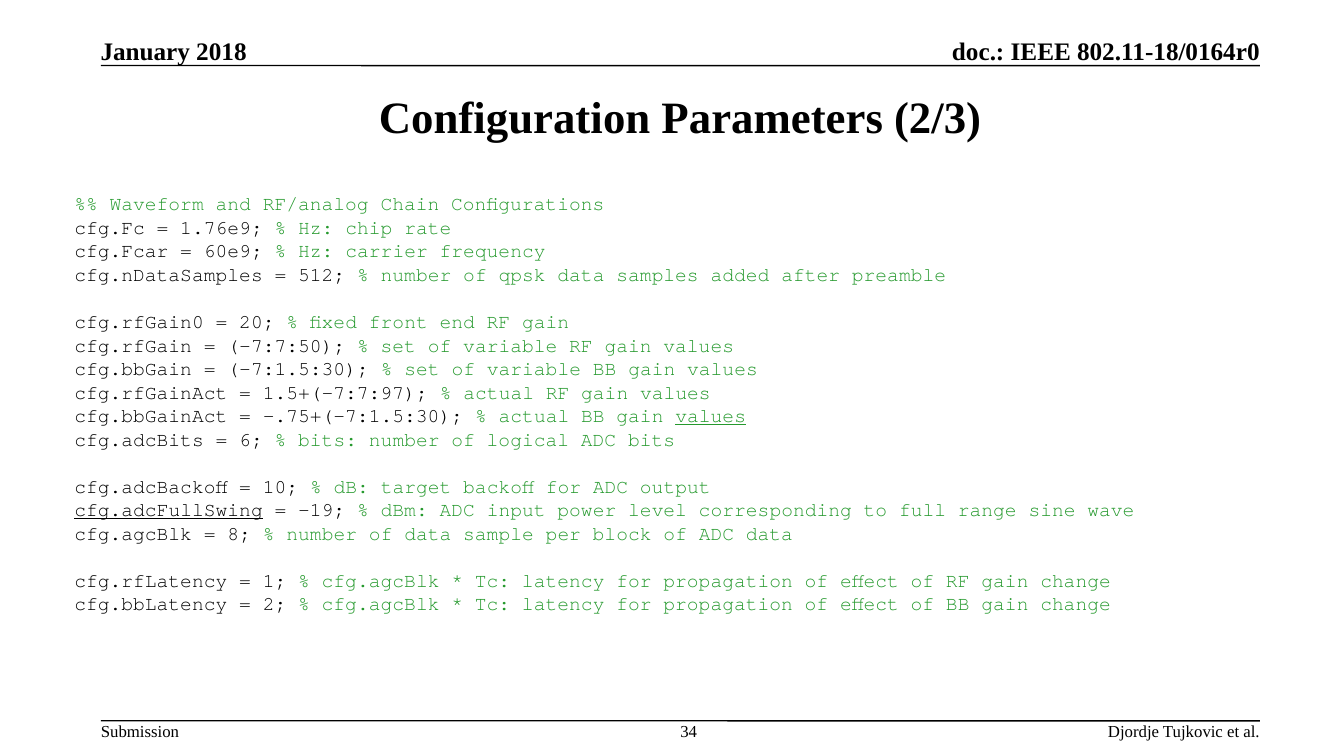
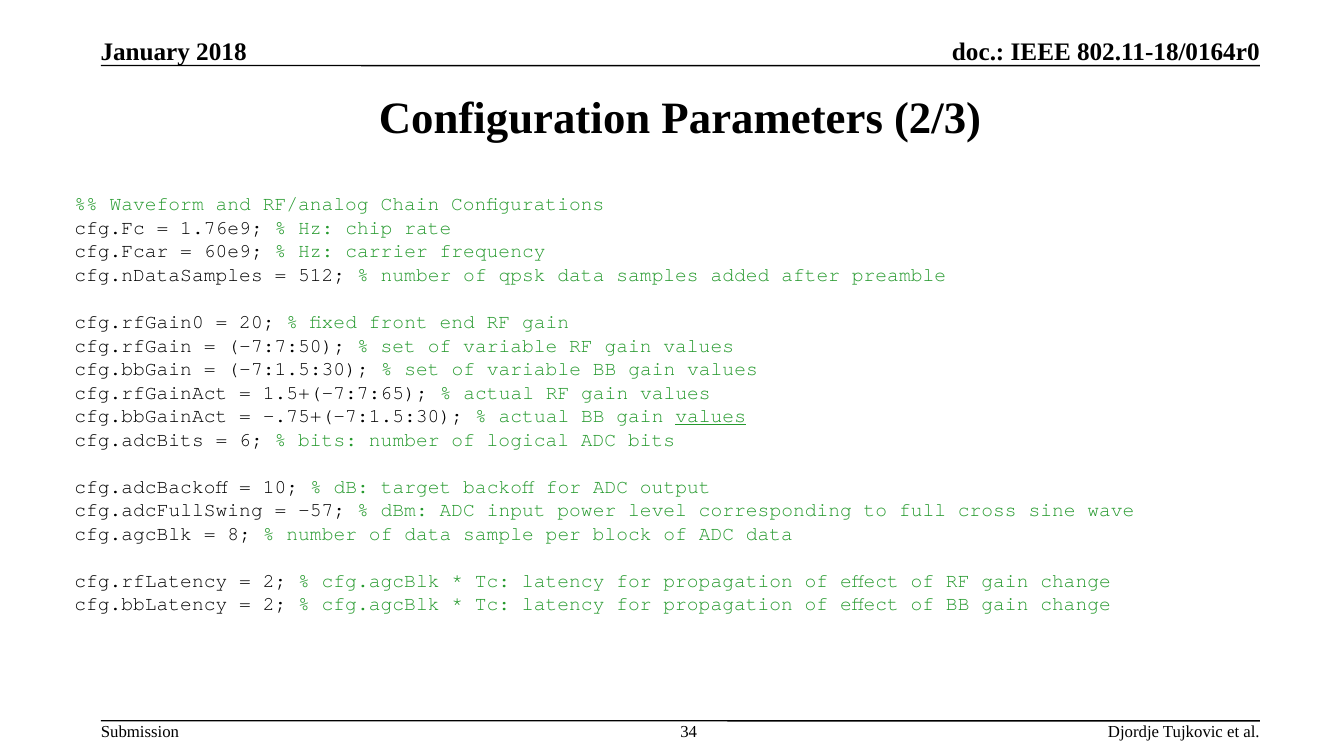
1.5+(-7:7:97: 1.5+(-7:7:97 -> 1.5+(-7:7:65
cfg.adcFullSwing underline: present -> none
-19: -19 -> -57
range: range -> cross
1 at (275, 581): 1 -> 2
